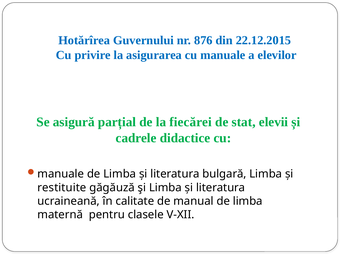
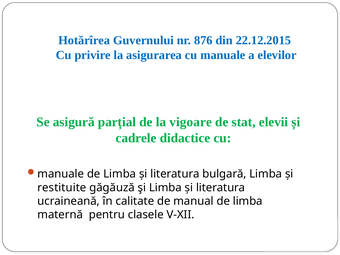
fiecărei: fiecărei -> vigoare
